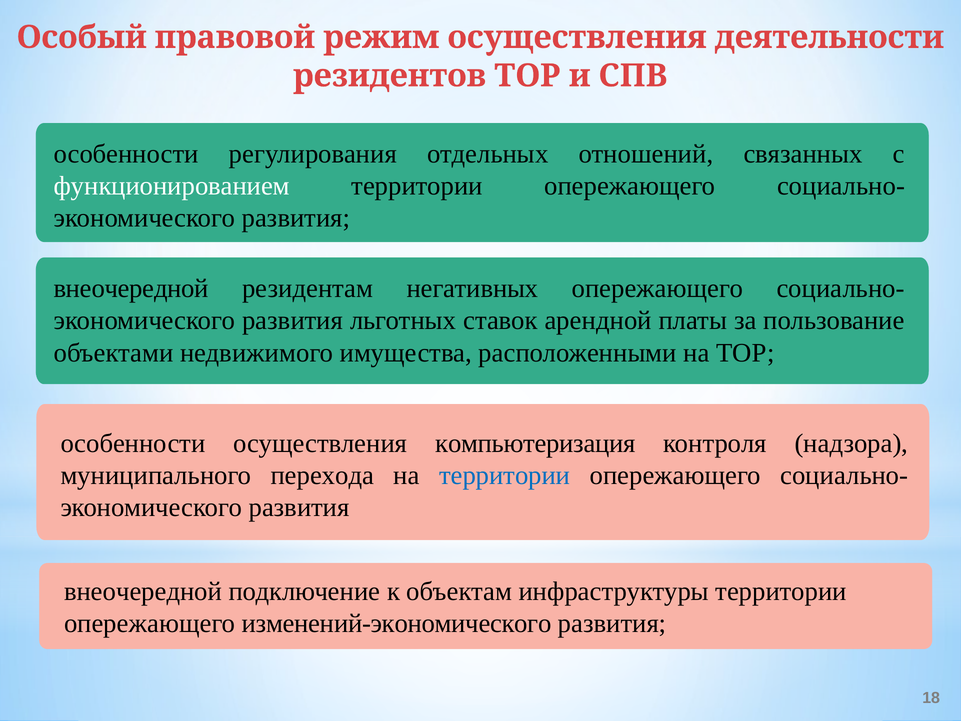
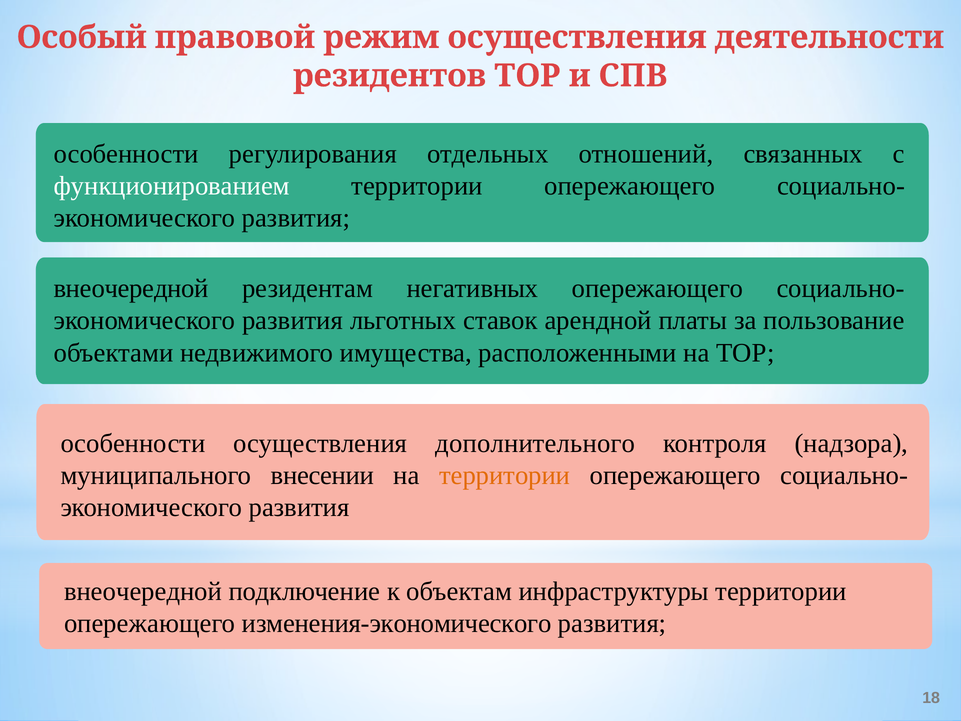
компьютеризация: компьютеризация -> дополнительного
перехода: перехода -> внесении
территории at (505, 475) colour: blue -> orange
изменений-экономического: изменений-экономического -> изменения-экономического
